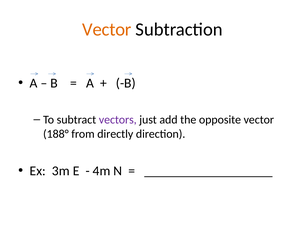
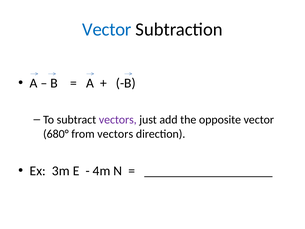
Vector at (107, 30) colour: orange -> blue
188°: 188° -> 680°
from directly: directly -> vectors
